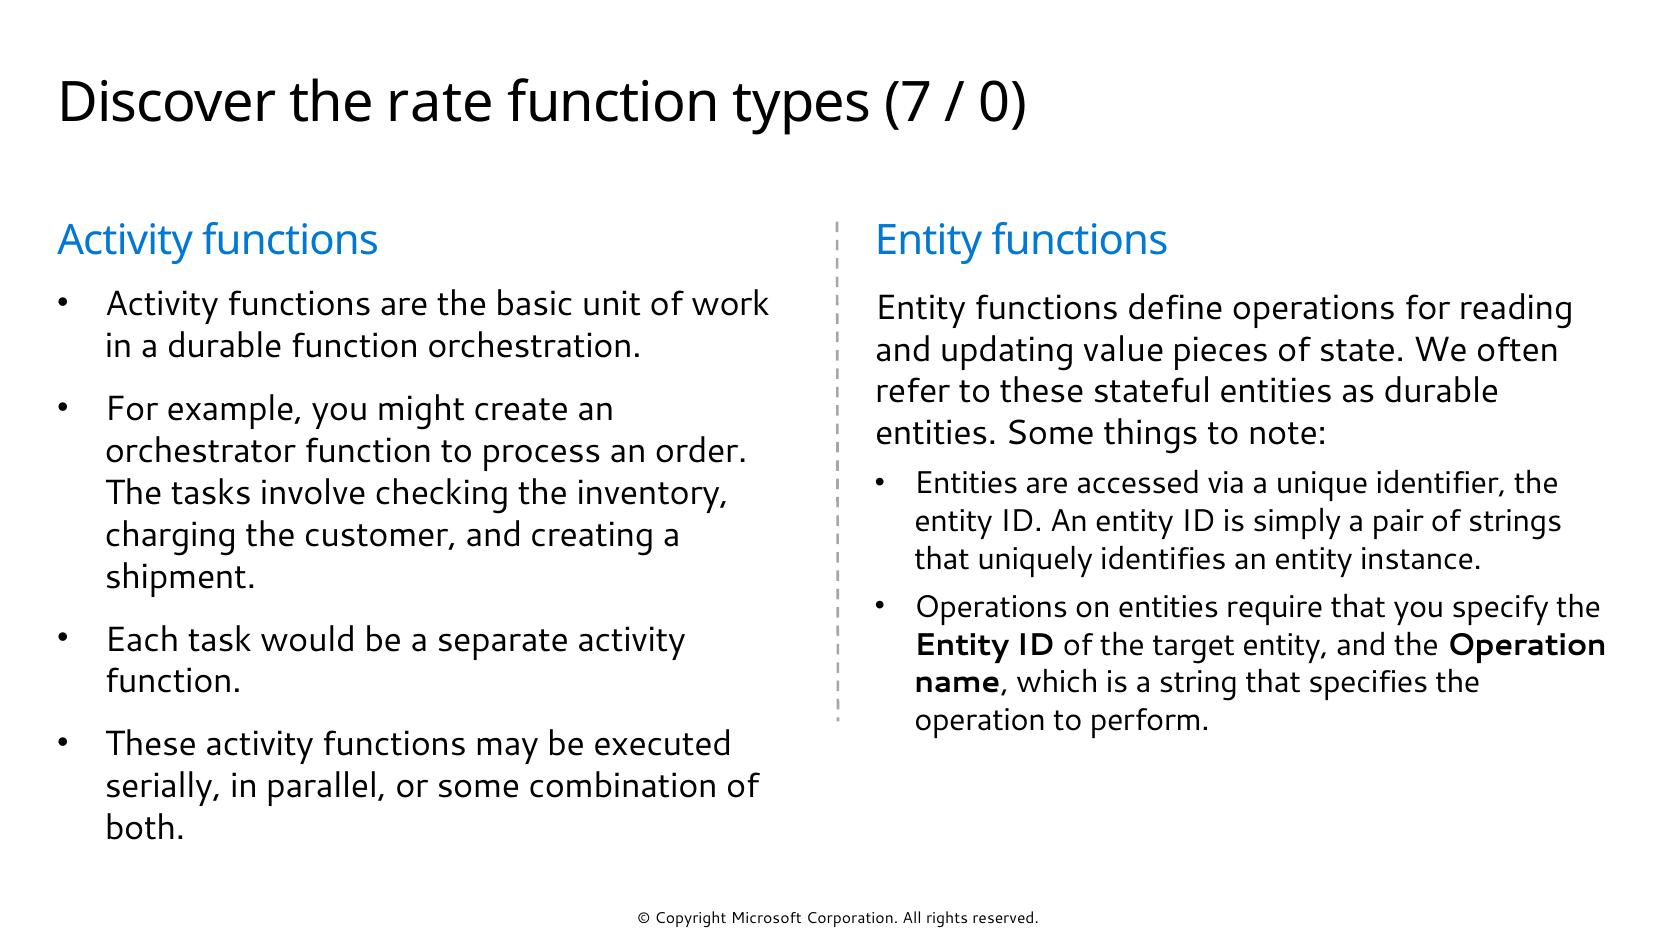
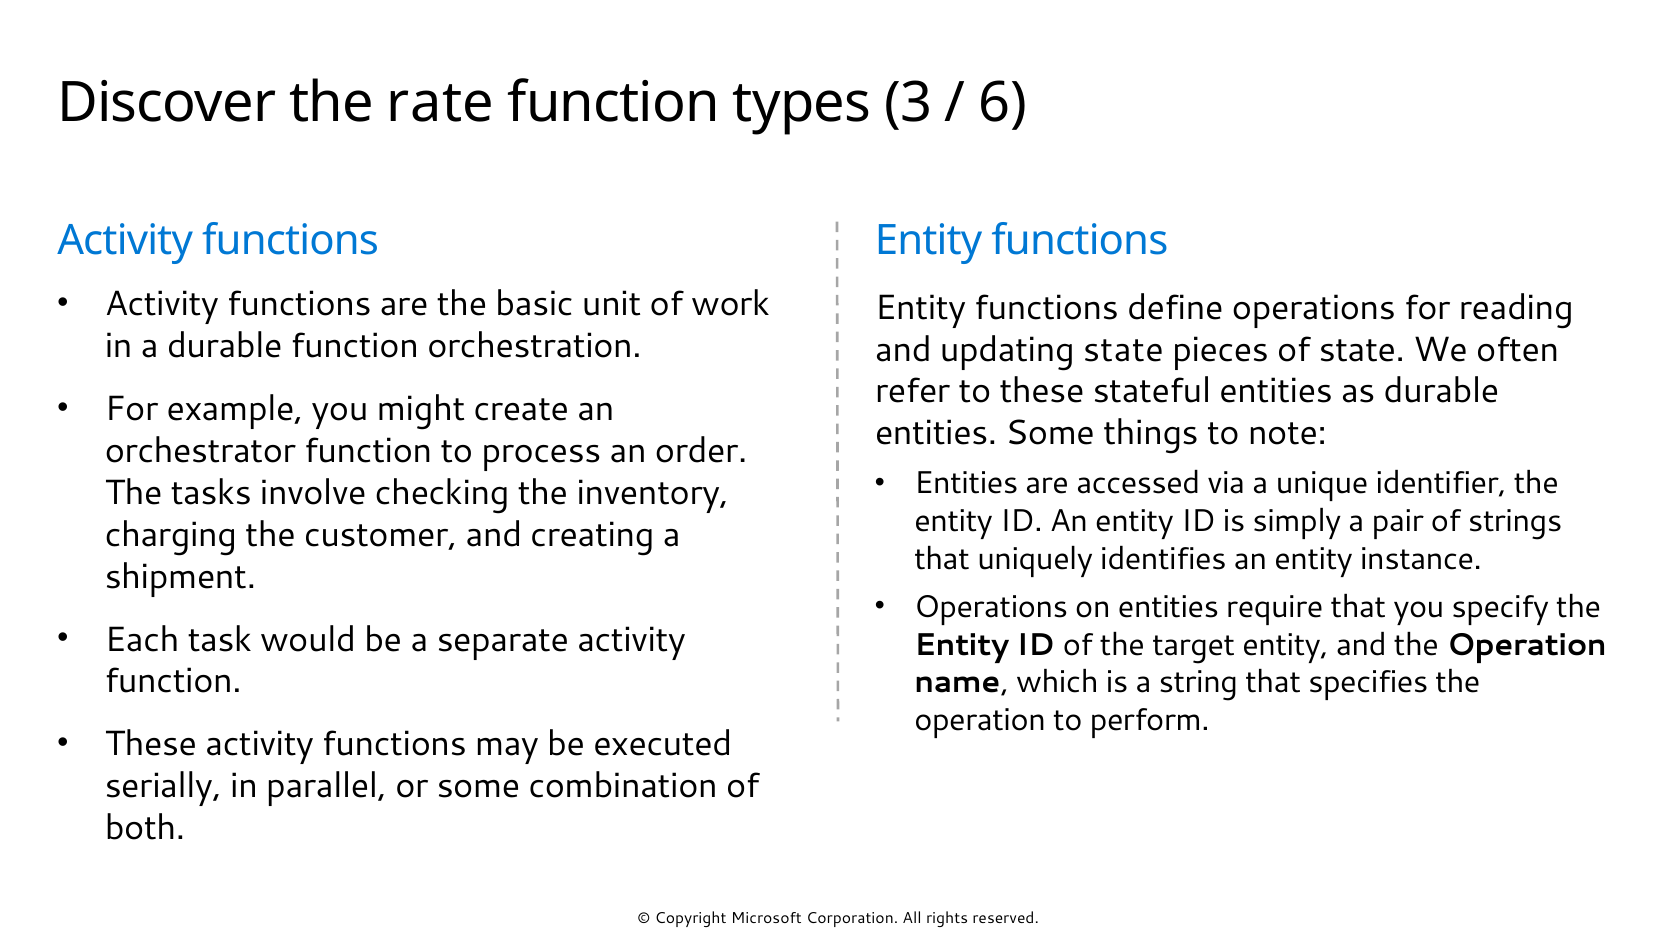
7: 7 -> 3
0: 0 -> 6
updating value: value -> state
